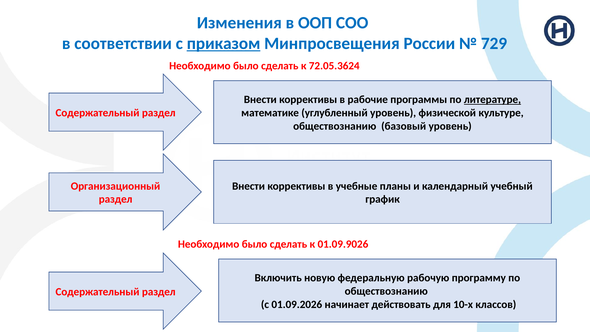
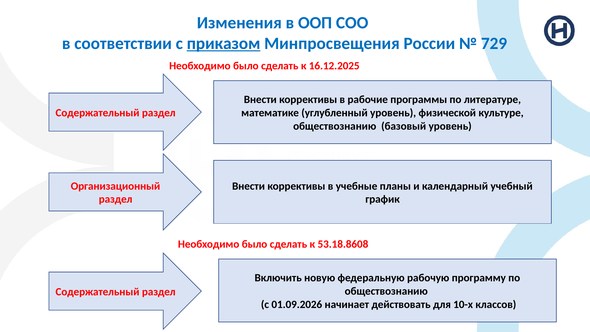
72.05.3624: 72.05.3624 -> 16.12.2025
литературе underline: present -> none
01.09.9026: 01.09.9026 -> 53.18.8608
